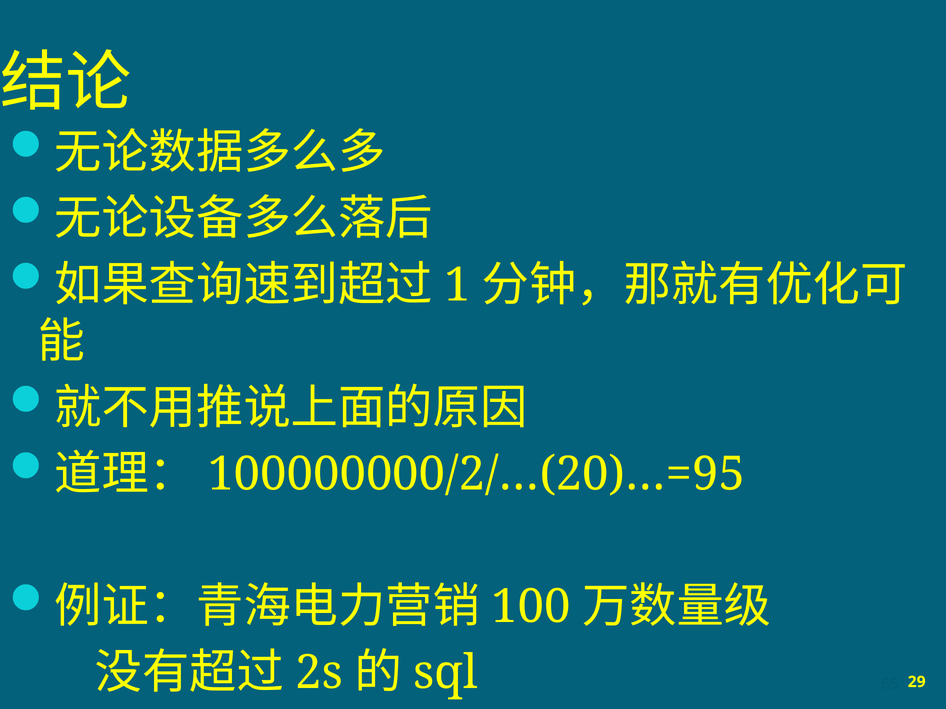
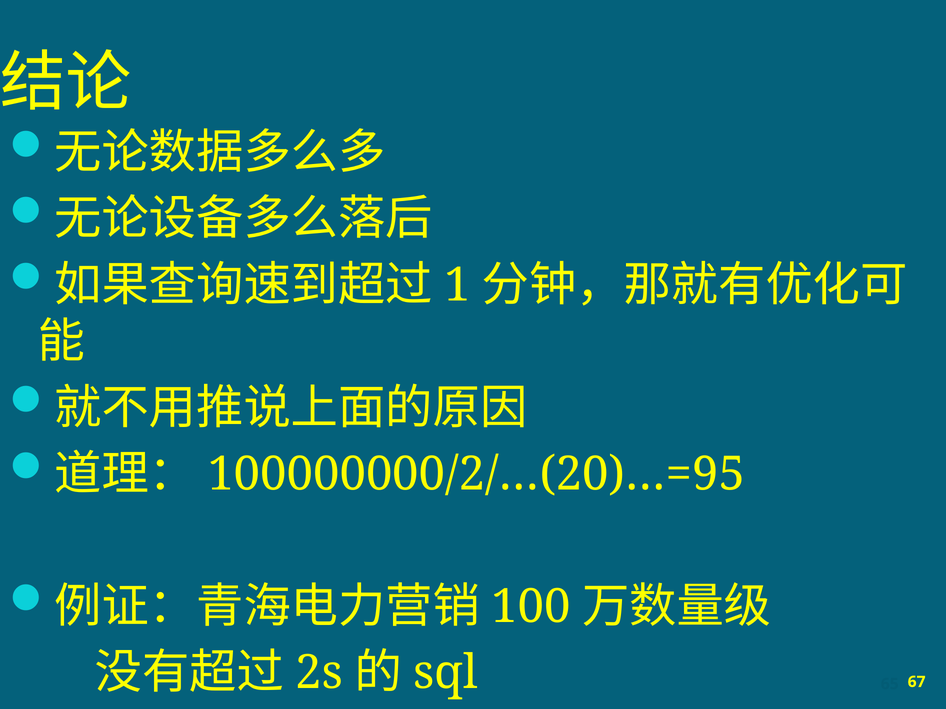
29: 29 -> 67
